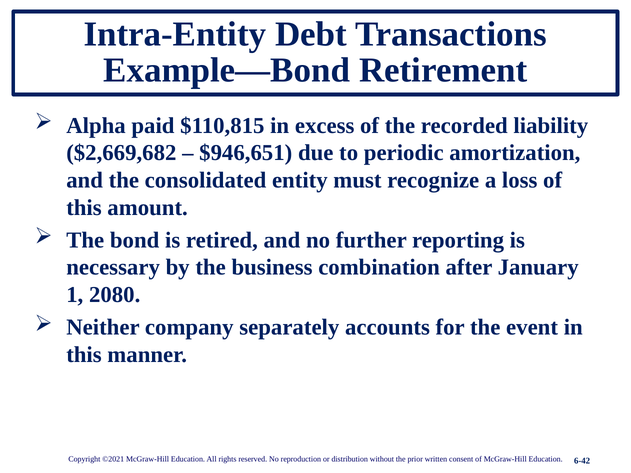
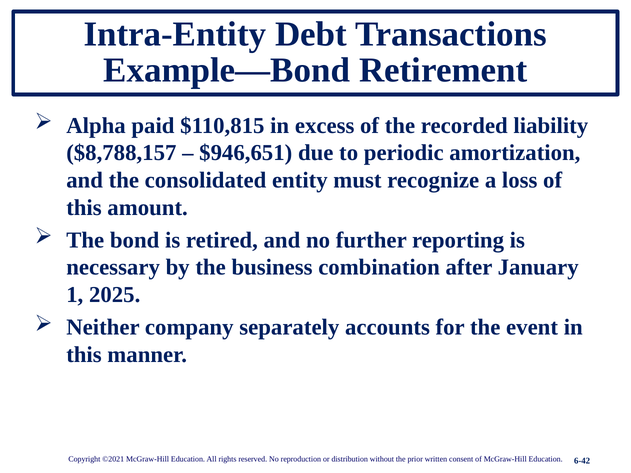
$2,669,682: $2,669,682 -> $8,788,157
2080: 2080 -> 2025
